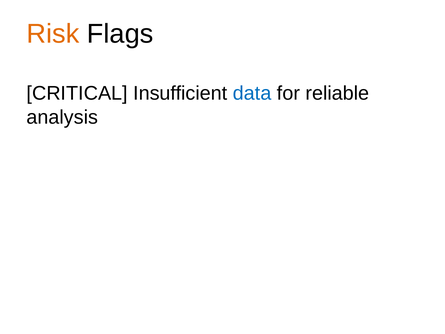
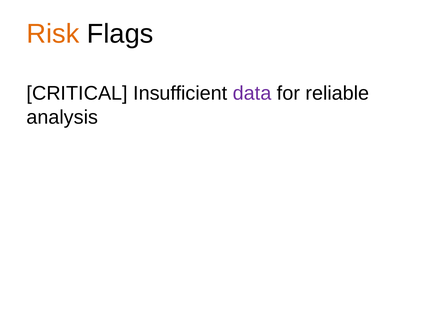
data colour: blue -> purple
